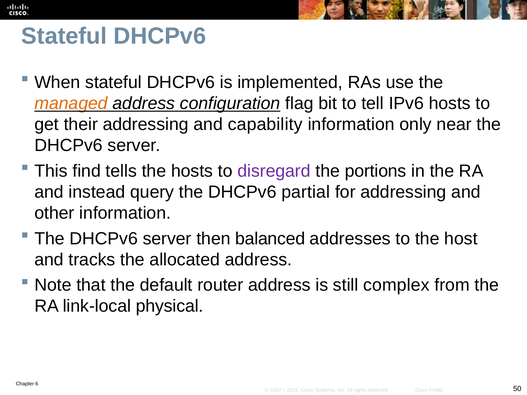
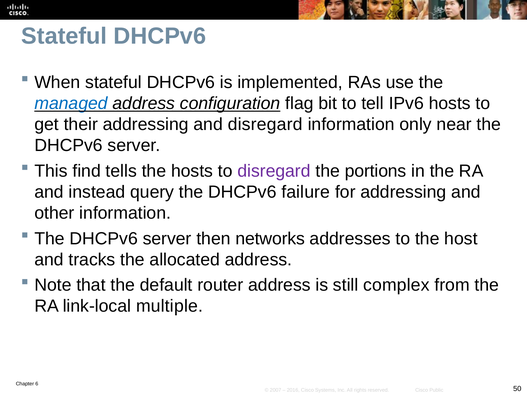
managed colour: orange -> blue
and capability: capability -> disregard
partial: partial -> failure
balanced: balanced -> networks
physical: physical -> multiple
